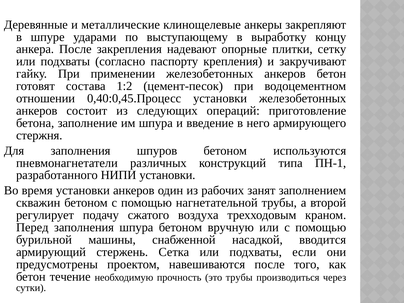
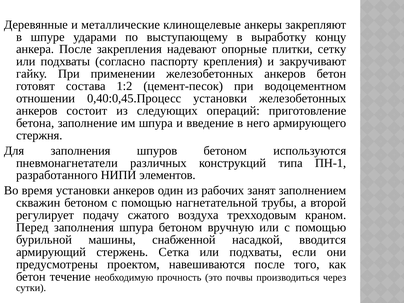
НИПИ установки: установки -> элементов
это трубы: трубы -> почвы
